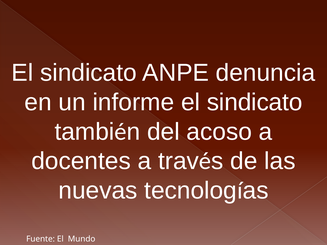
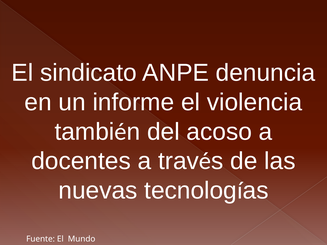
informe el sindicato: sindicato -> violencia
